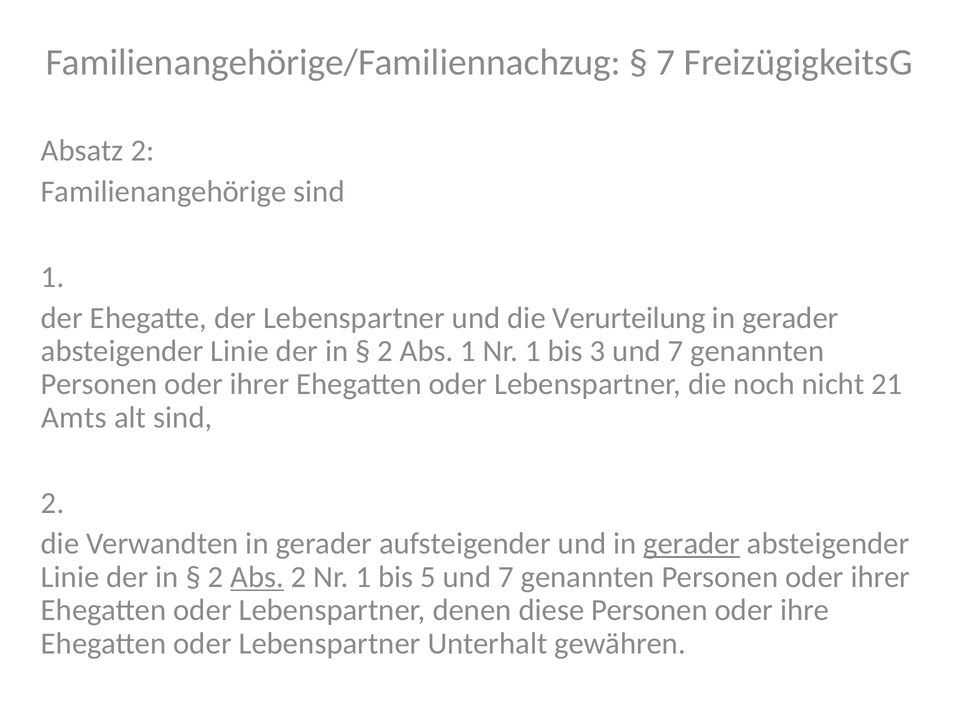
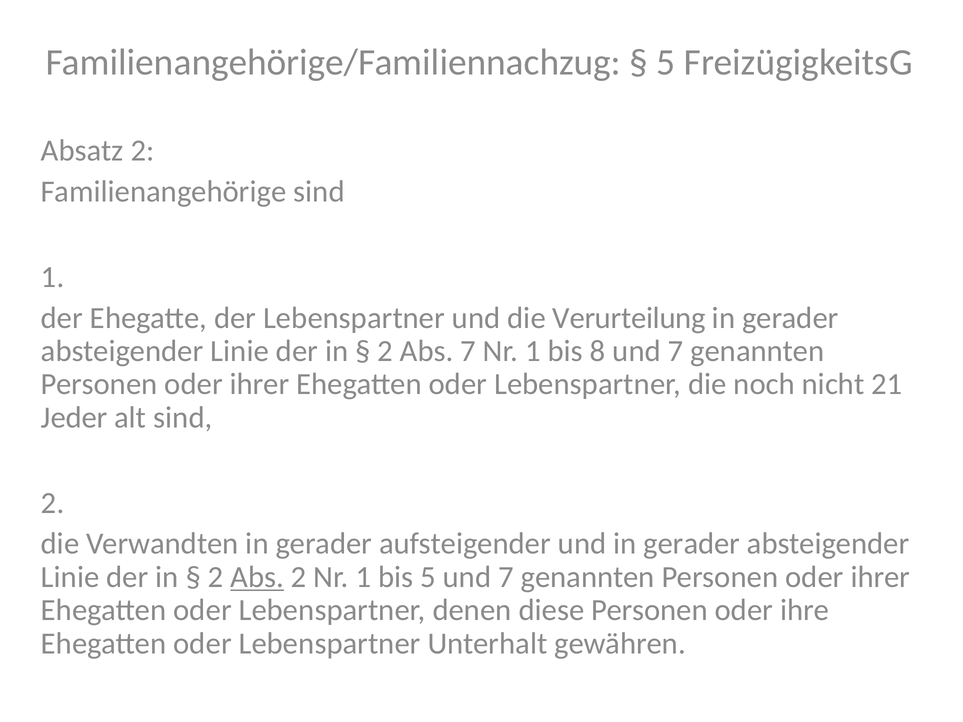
7 at (666, 62): 7 -> 5
Abs 1: 1 -> 7
3: 3 -> 8
Amts: Amts -> Jeder
gerader at (692, 544) underline: present -> none
